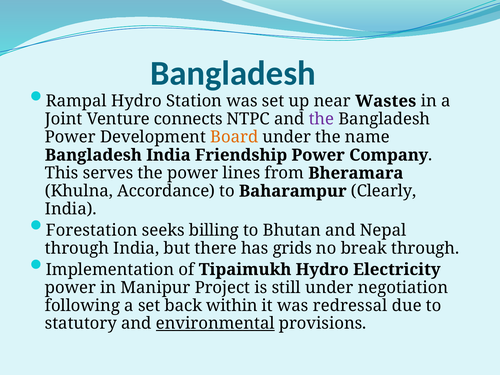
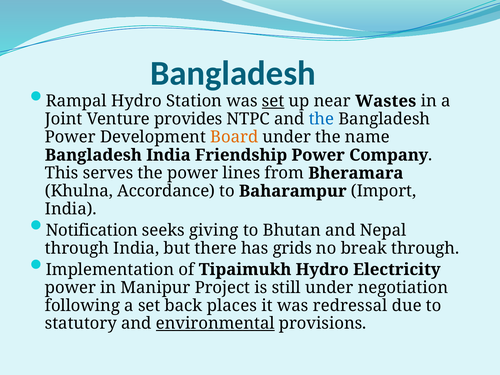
set at (273, 101) underline: none -> present
connects: connects -> provides
the at (321, 119) colour: purple -> blue
Clearly: Clearly -> Import
Forestation: Forestation -> Notification
billing: billing -> giving
within: within -> places
